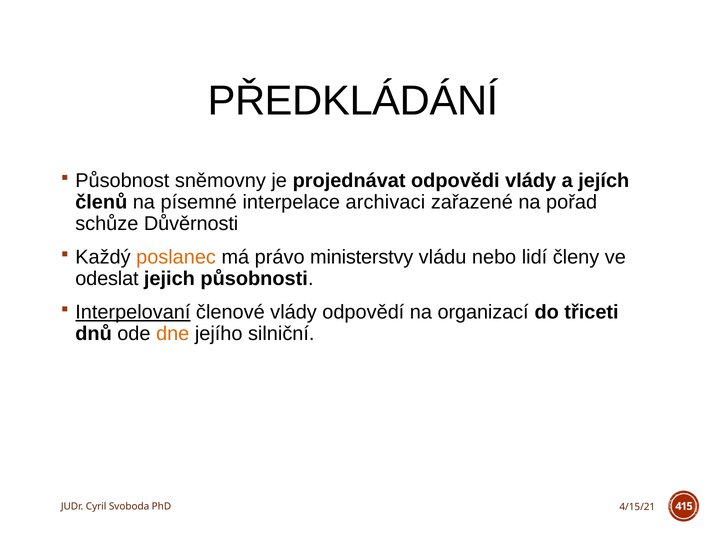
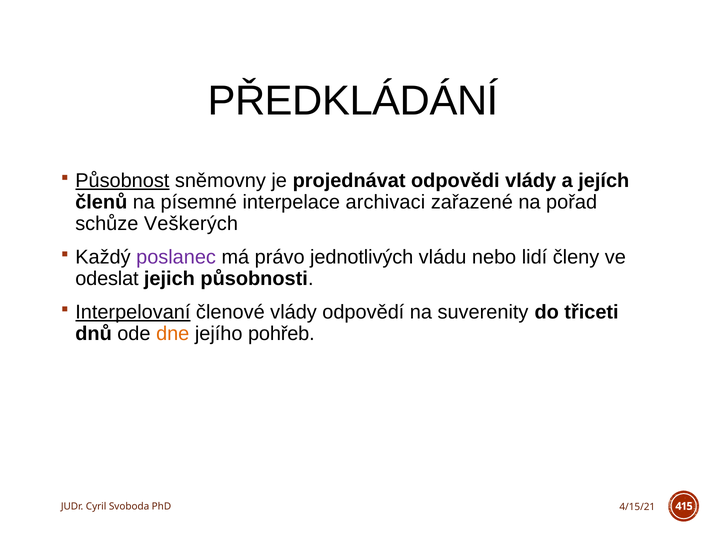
Působnost underline: none -> present
Důvěrnosti: Důvěrnosti -> Veškerých
poslanec colour: orange -> purple
ministerstvy: ministerstvy -> jednotlivých
organizací: organizací -> suverenity
silniční: silniční -> pohřeb
